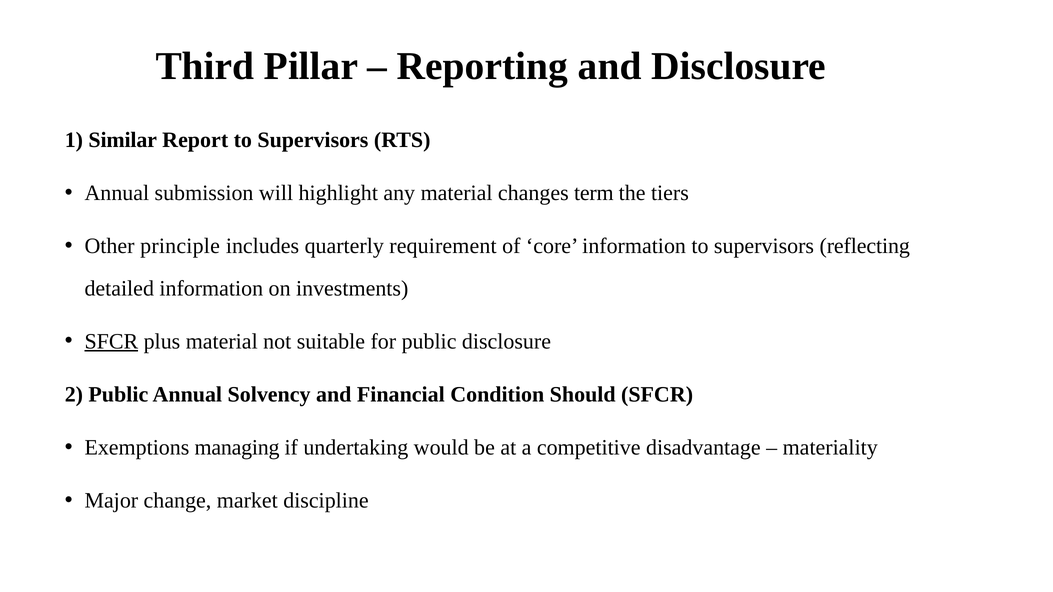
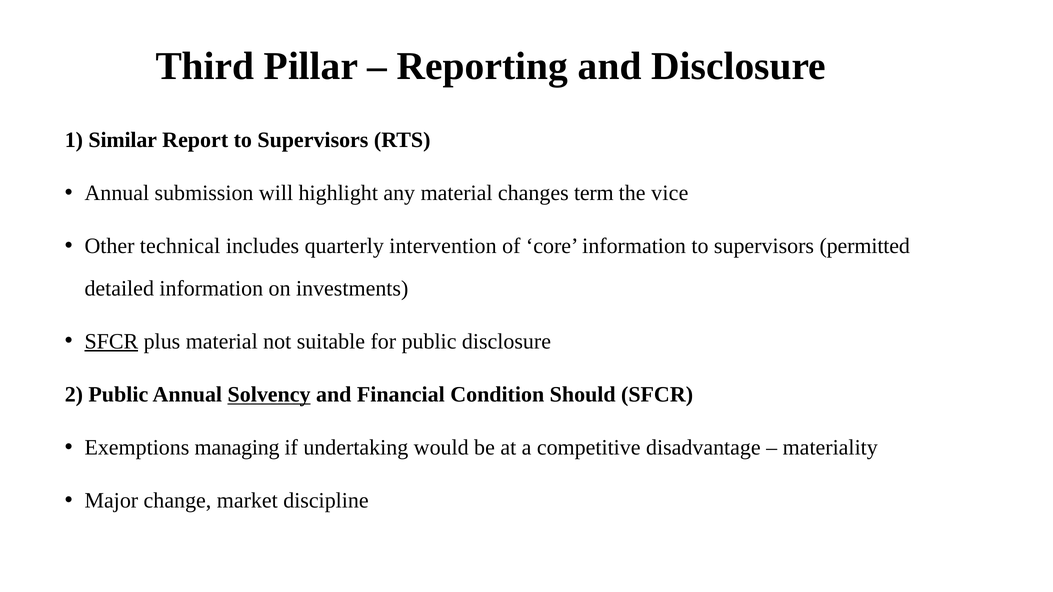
tiers: tiers -> vice
principle: principle -> technical
requirement: requirement -> intervention
reflecting: reflecting -> permitted
Solvency underline: none -> present
